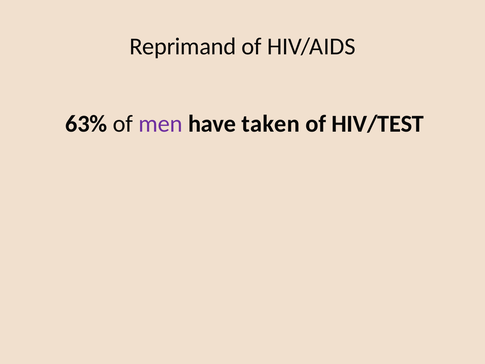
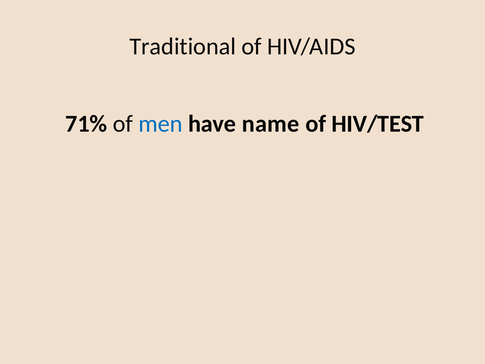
Reprimand: Reprimand -> Traditional
63%: 63% -> 71%
men colour: purple -> blue
taken: taken -> name
